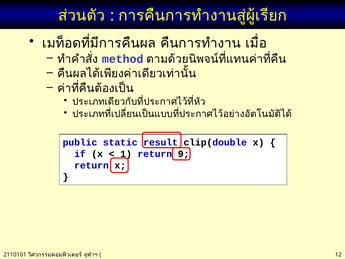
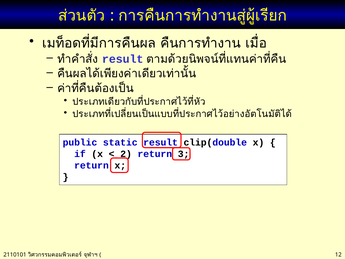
method at (123, 59): method -> result
1: 1 -> 2
9: 9 -> 3
